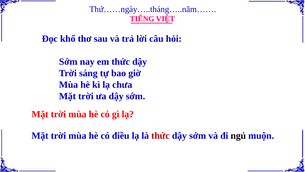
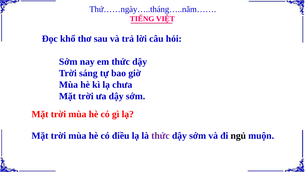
thức at (160, 135) colour: red -> purple
